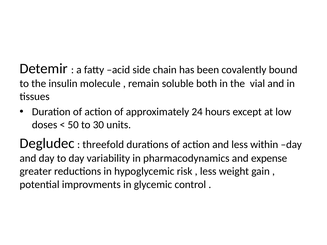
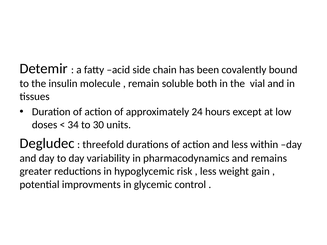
50: 50 -> 34
expense: expense -> remains
